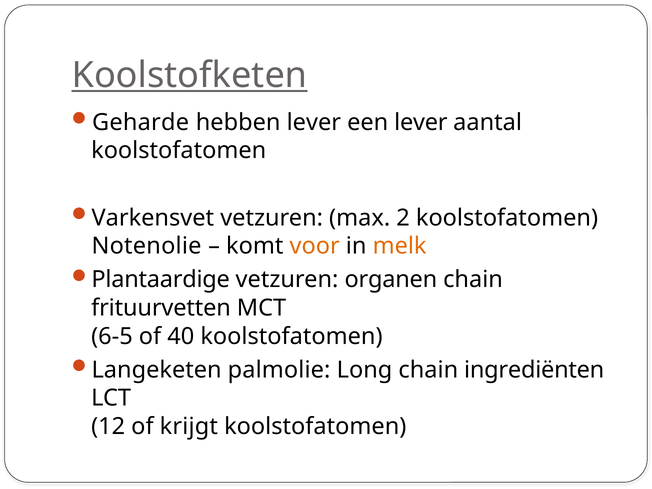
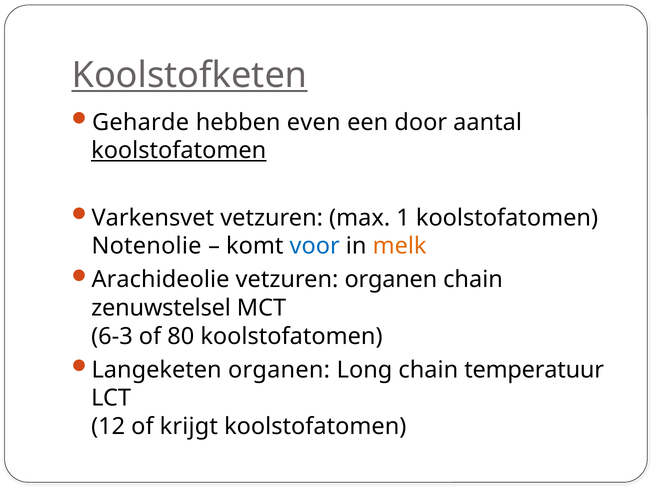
hebben lever: lever -> even
een lever: lever -> door
koolstofatomen at (179, 151) underline: none -> present
2: 2 -> 1
voor colour: orange -> blue
Plantaardige: Plantaardige -> Arachideolie
frituurvetten: frituurvetten -> zenuwstelsel
6-5: 6-5 -> 6-3
40: 40 -> 80
Langeketen palmolie: palmolie -> organen
ingrediënten: ingrediënten -> temperatuur
